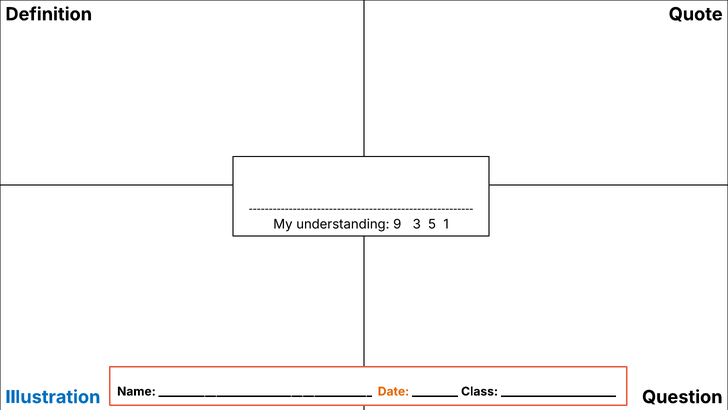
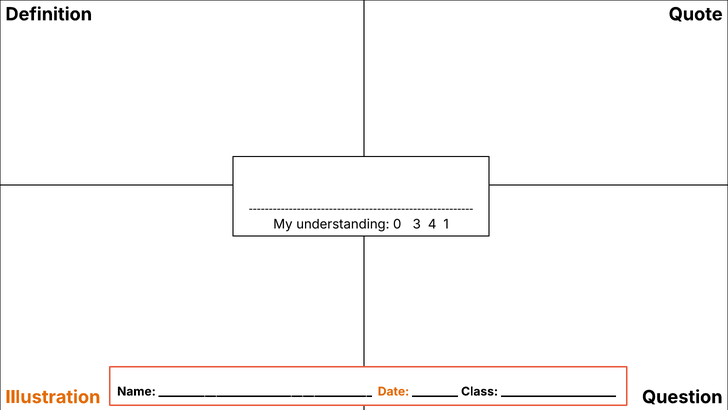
9: 9 -> 0
5: 5 -> 4
Illustration colour: blue -> orange
